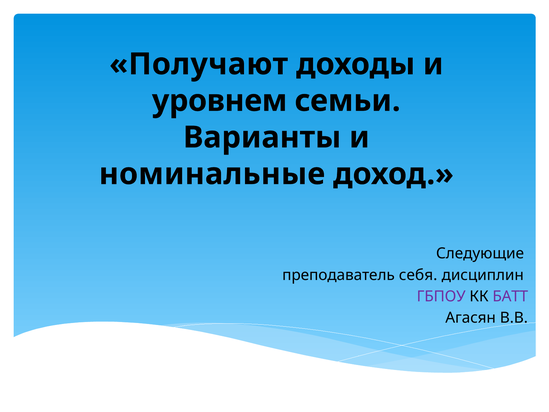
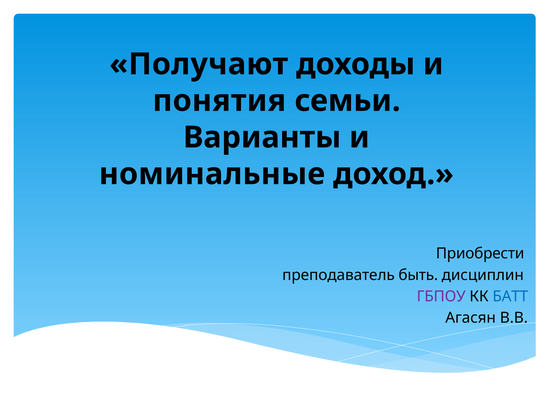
уровнем: уровнем -> понятия
Следующие: Следующие -> Приобрести
себя: себя -> быть
БАТТ colour: purple -> blue
